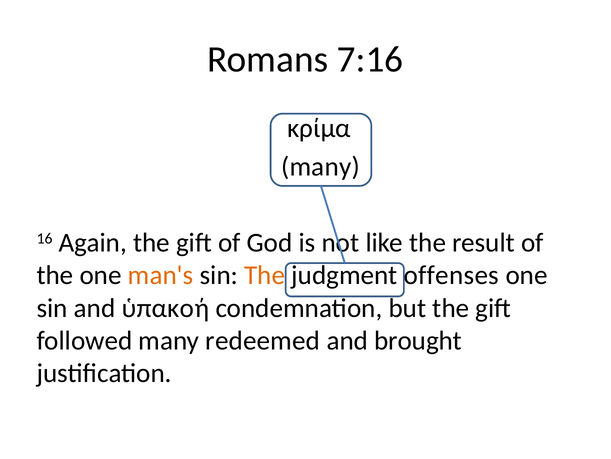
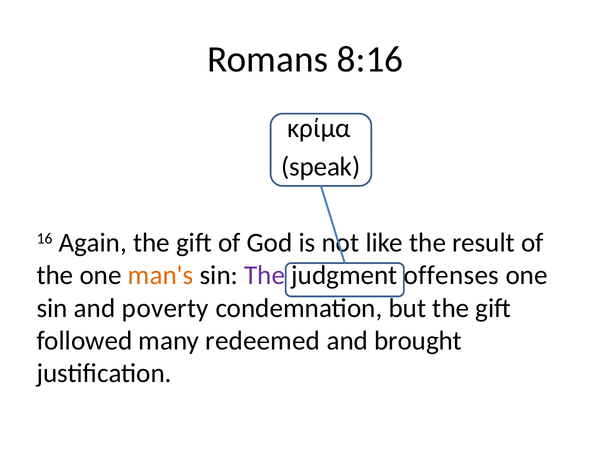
7:16: 7:16 -> 8:16
many at (320, 166): many -> speak
The at (265, 275) colour: orange -> purple
ὑπακοή: ὑπακοή -> poverty
